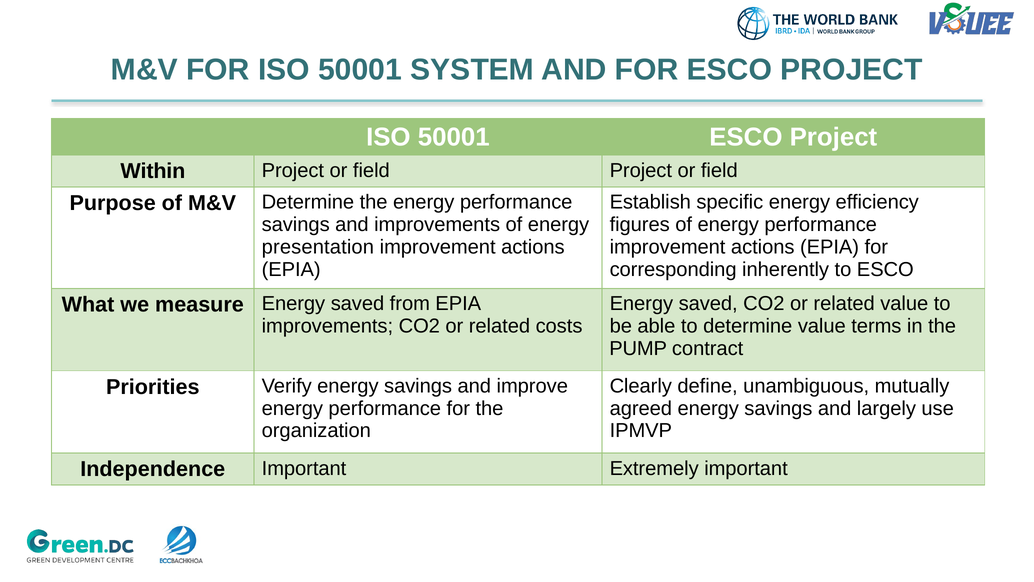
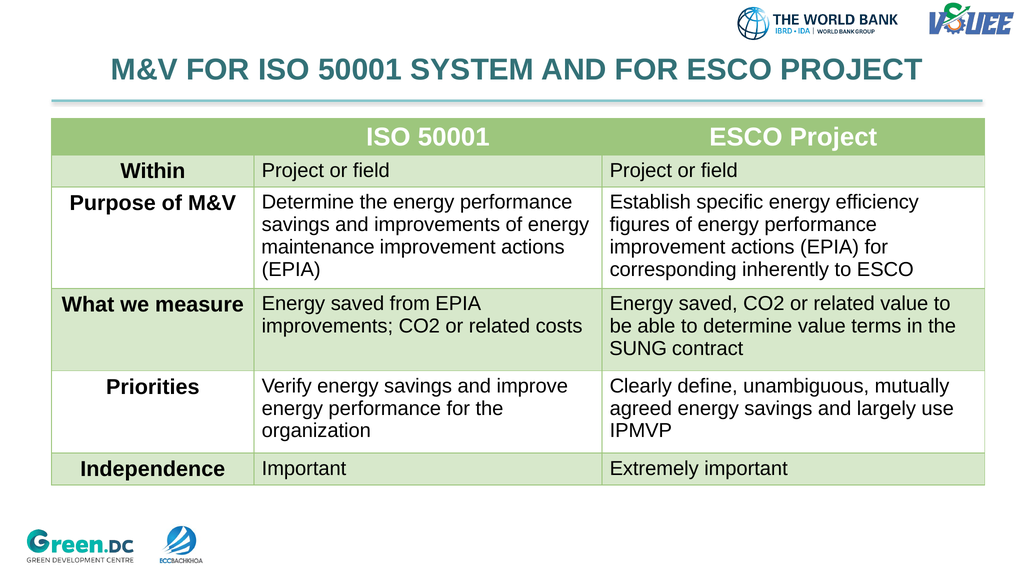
presentation: presentation -> maintenance
PUMP: PUMP -> SUNG
